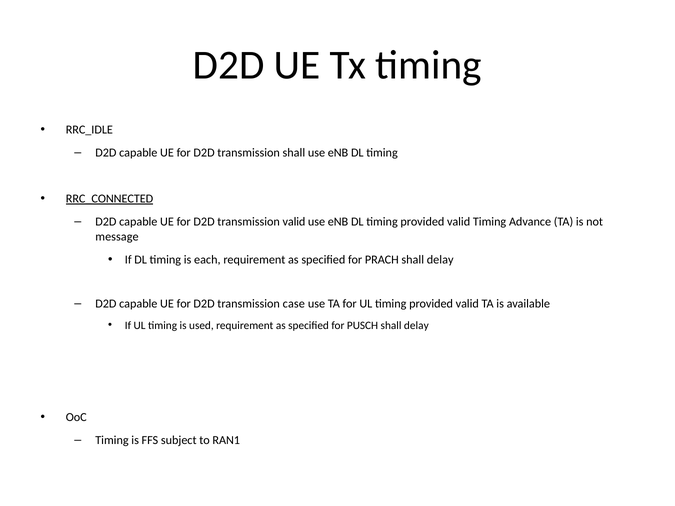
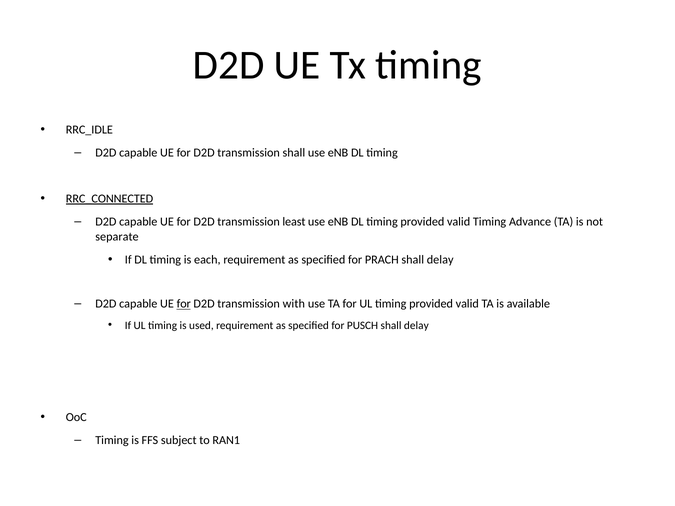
transmission valid: valid -> least
message: message -> separate
for at (184, 304) underline: none -> present
case: case -> with
